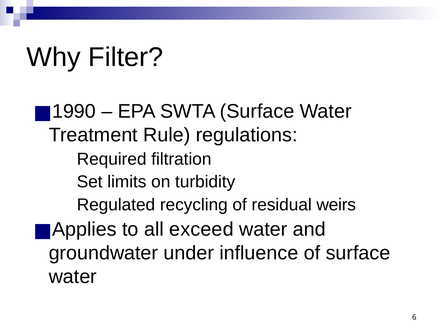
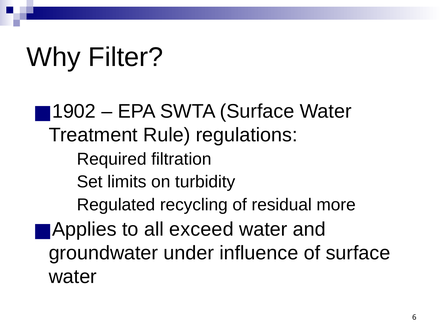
1990: 1990 -> 1902
weirs: weirs -> more
